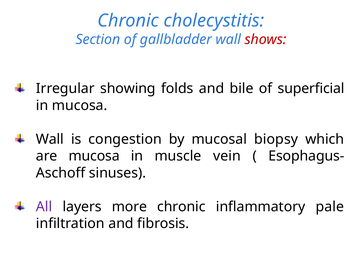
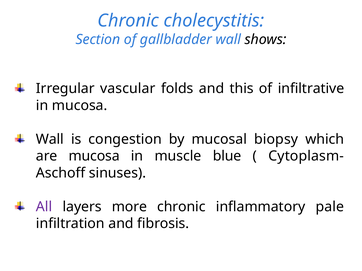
shows colour: red -> black
showing: showing -> vascular
bile: bile -> this
superficial: superficial -> infiltrative
vein: vein -> blue
Esophagus-: Esophagus- -> Cytoplasm-
